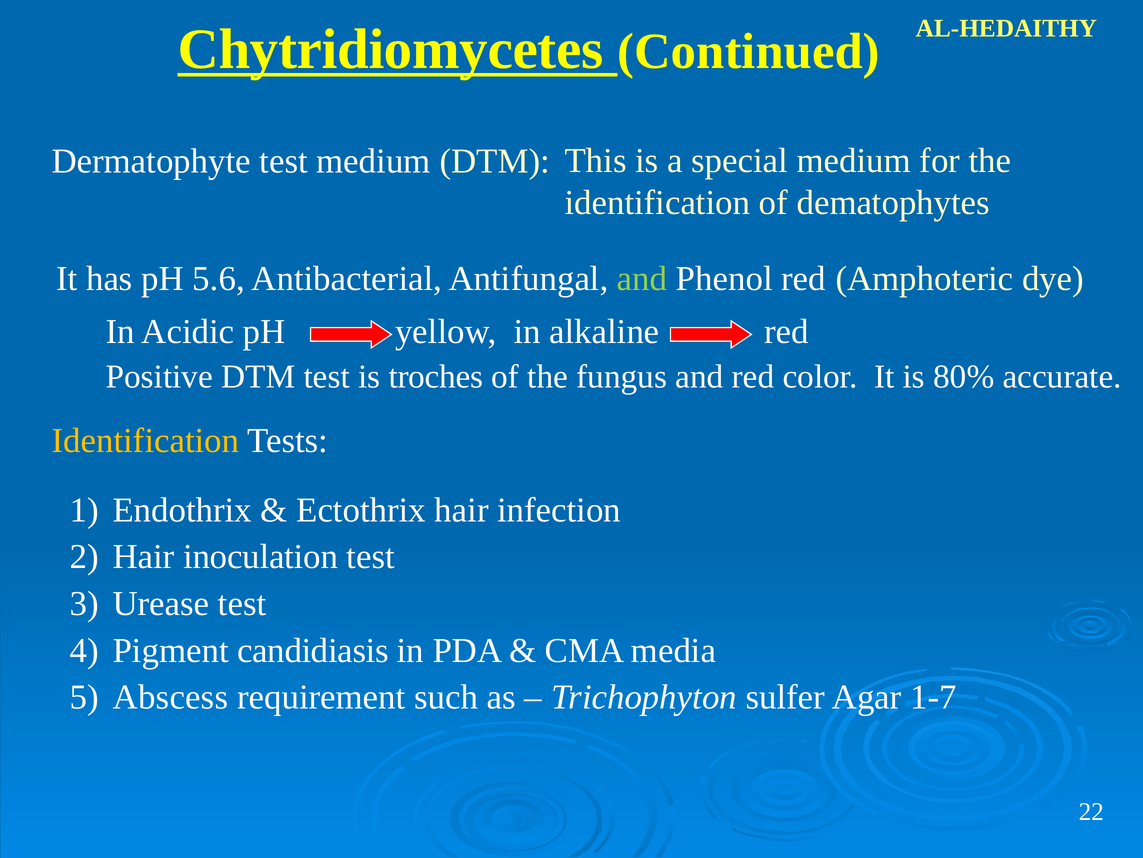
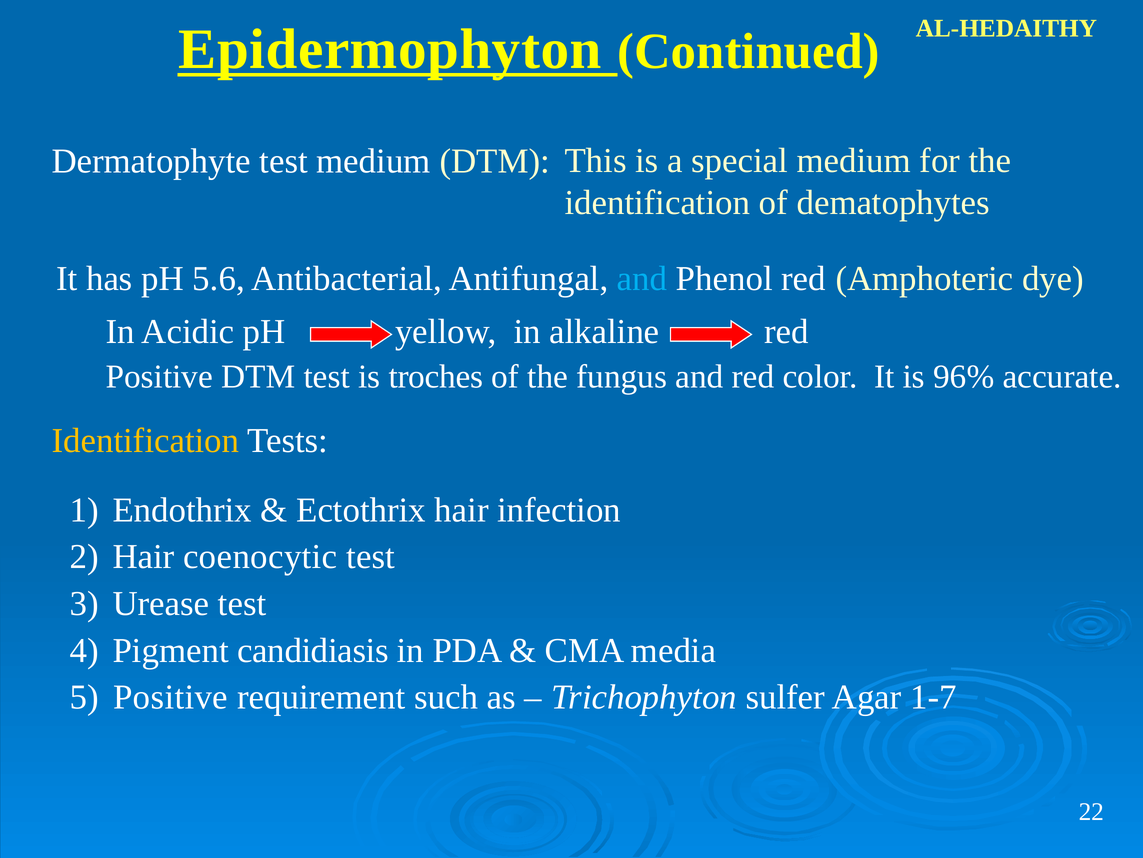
Chytridiomycetes: Chytridiomycetes -> Epidermophyton
and at (642, 278) colour: light green -> light blue
80%: 80% -> 96%
inoculation: inoculation -> coenocytic
Abscess at (171, 697): Abscess -> Positive
